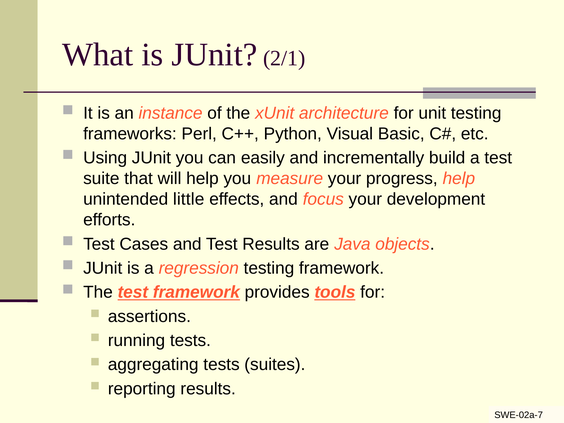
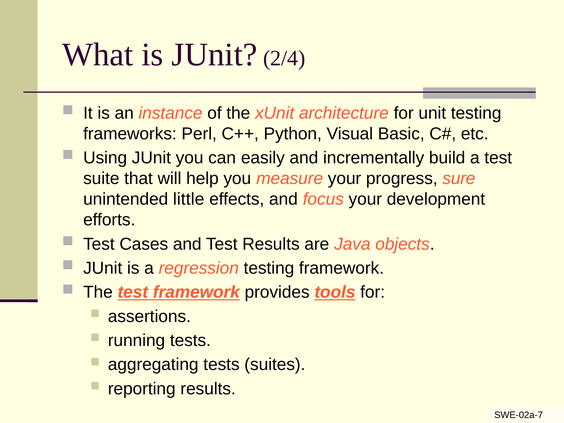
2/1: 2/1 -> 2/4
progress help: help -> sure
